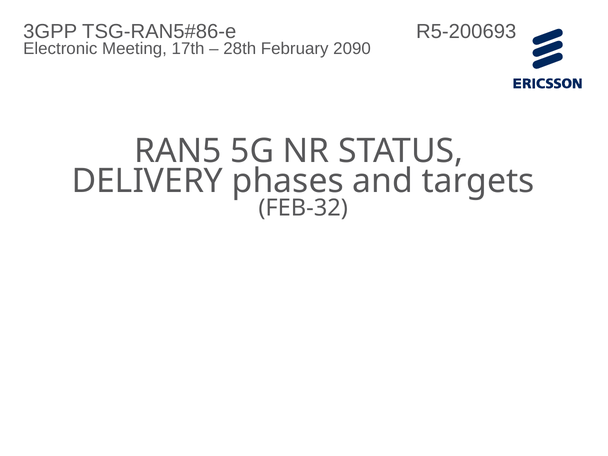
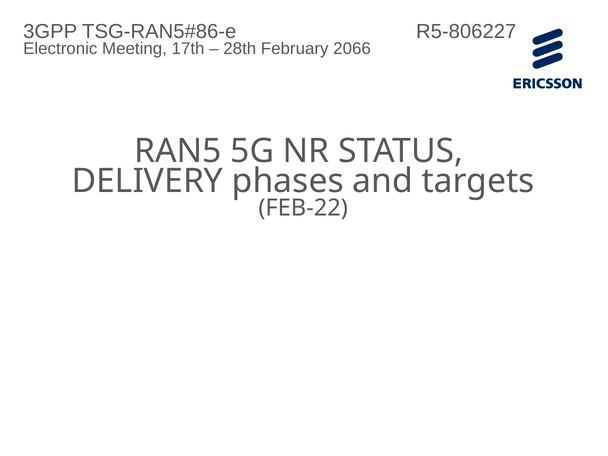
R5-200693: R5-200693 -> R5-806227
2090: 2090 -> 2066
FEB-32: FEB-32 -> FEB-22
